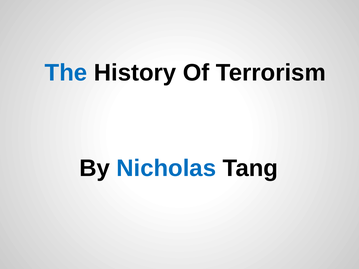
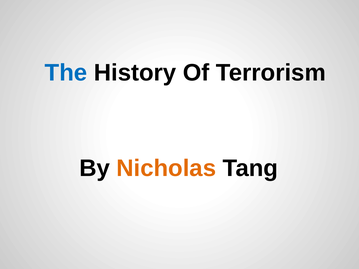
Nicholas colour: blue -> orange
